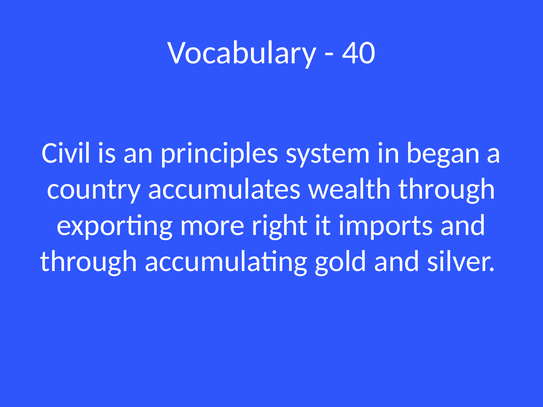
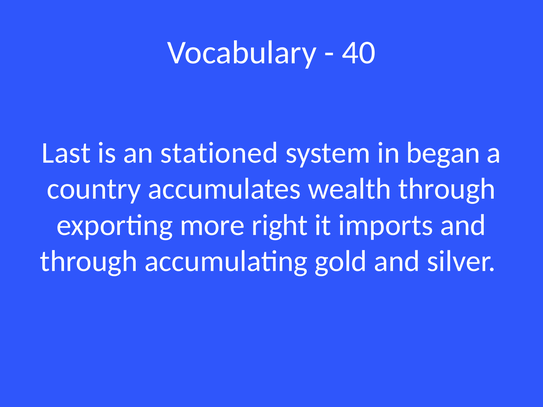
Civil: Civil -> Last
principles: principles -> stationed
